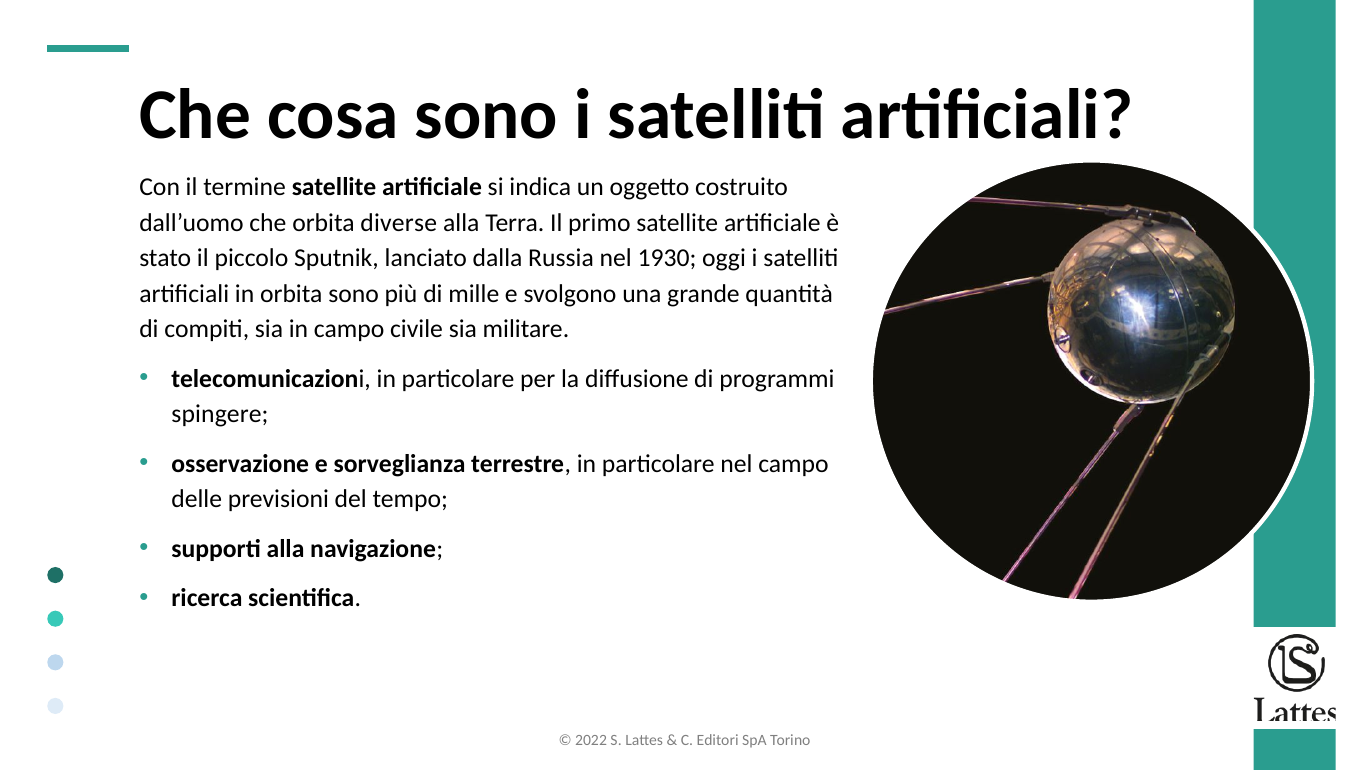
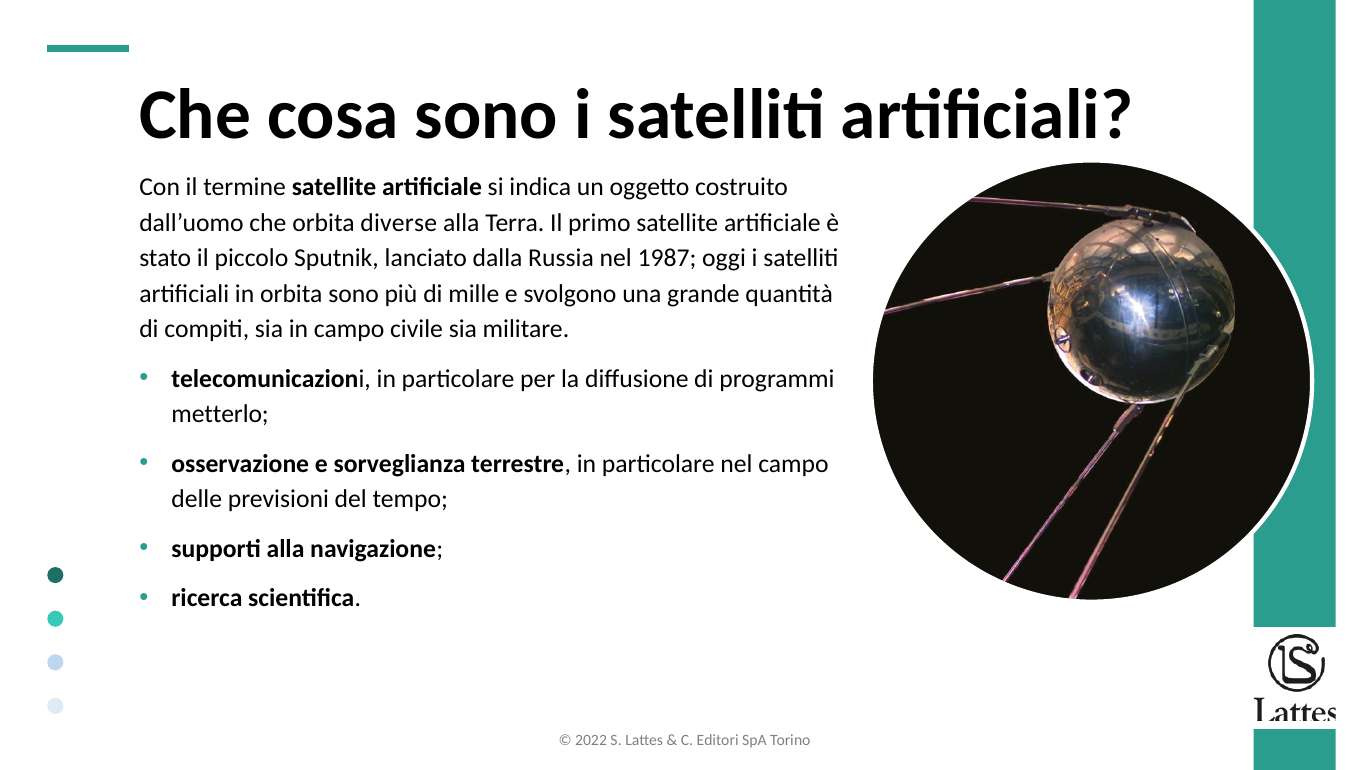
1930: 1930 -> 1987
spingere: spingere -> metterlo
